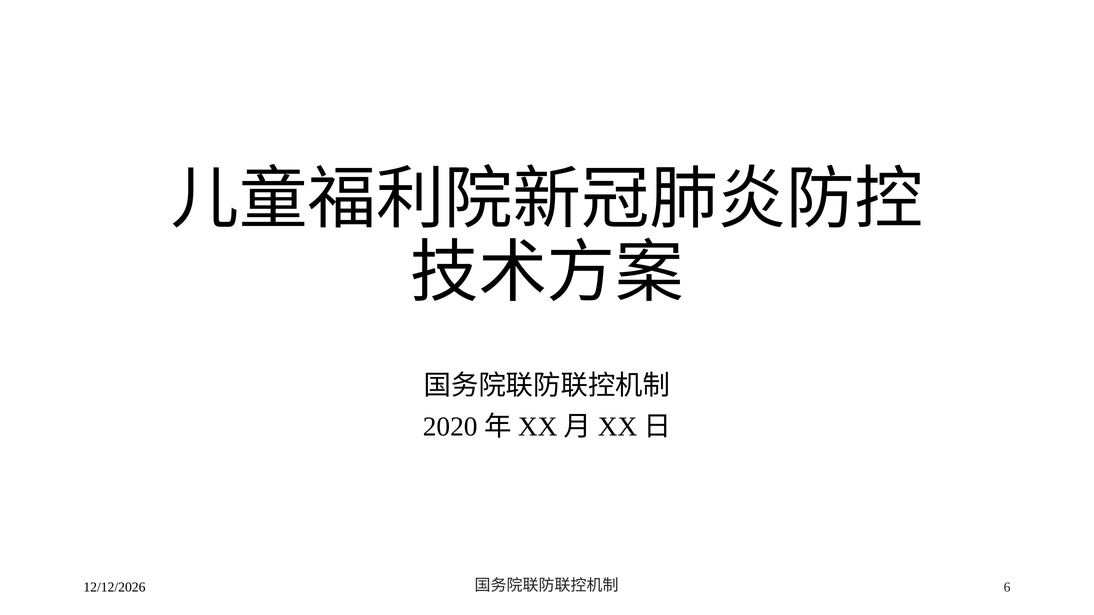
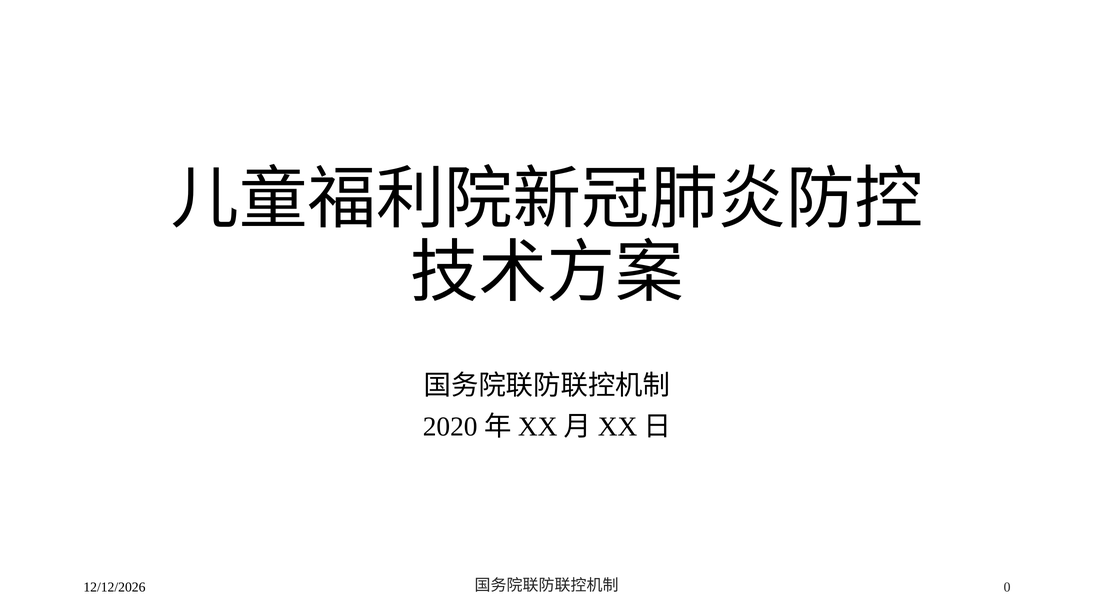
6: 6 -> 0
